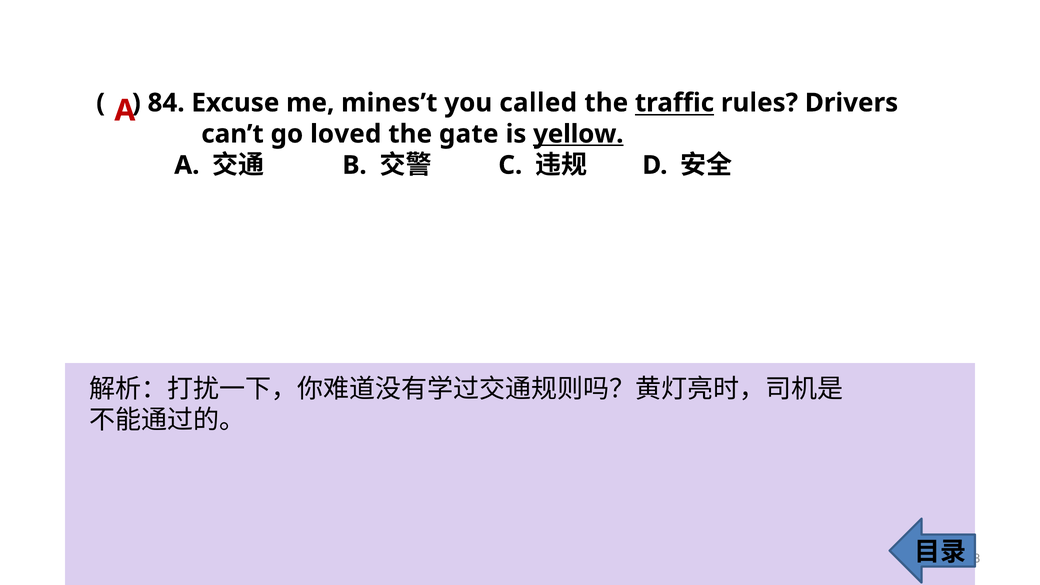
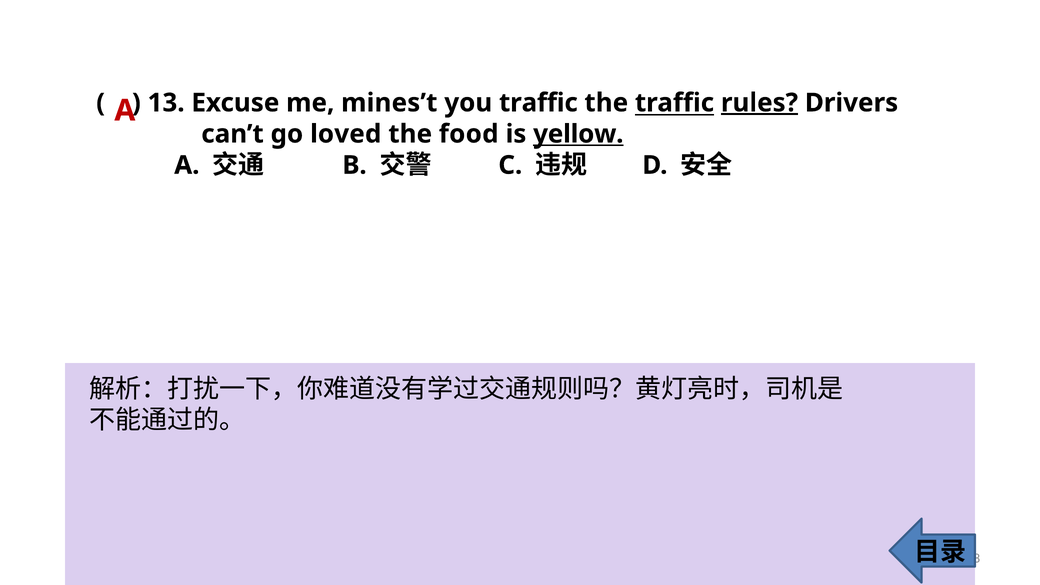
84: 84 -> 13
you called: called -> traffic
rules underline: none -> present
gate: gate -> food
